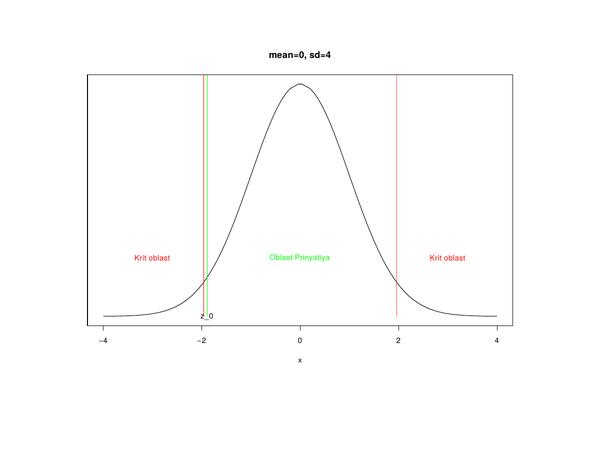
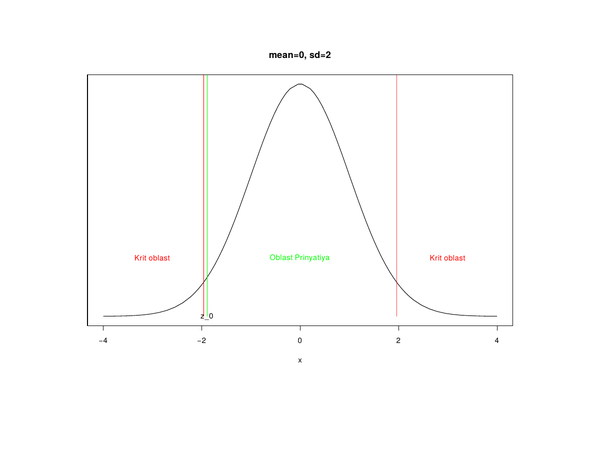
sd=4: sd=4 -> sd=2
